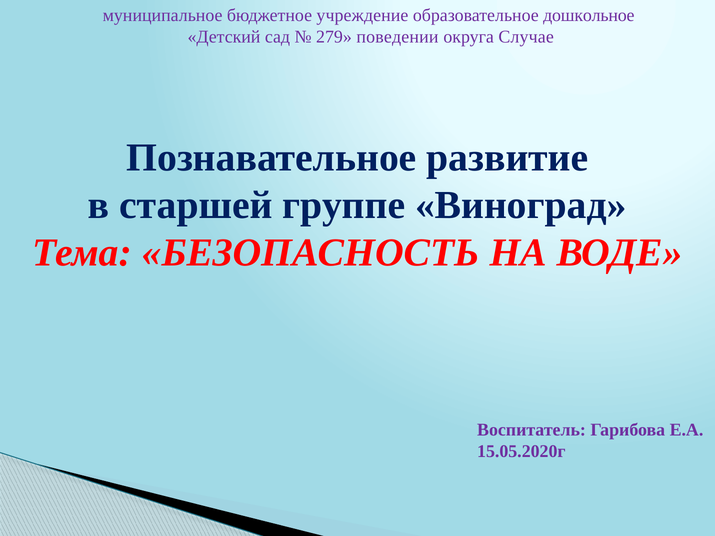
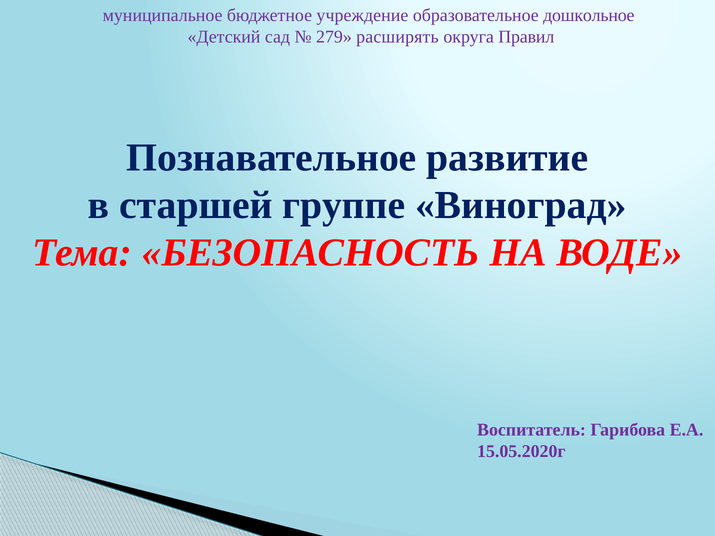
поведении: поведении -> расширять
Случае: Случае -> Правил
